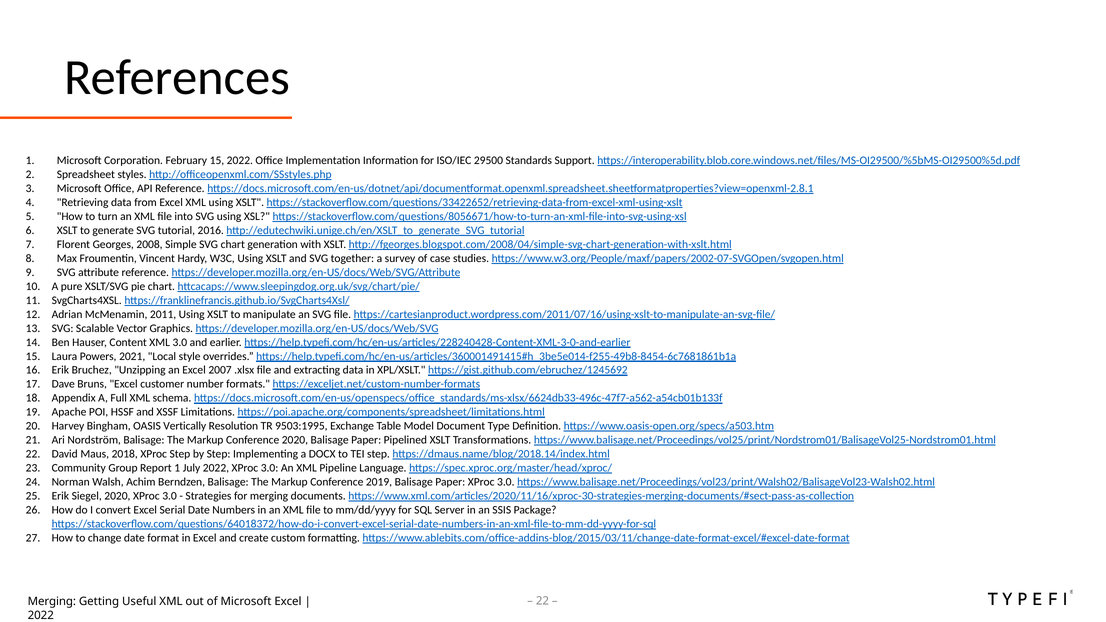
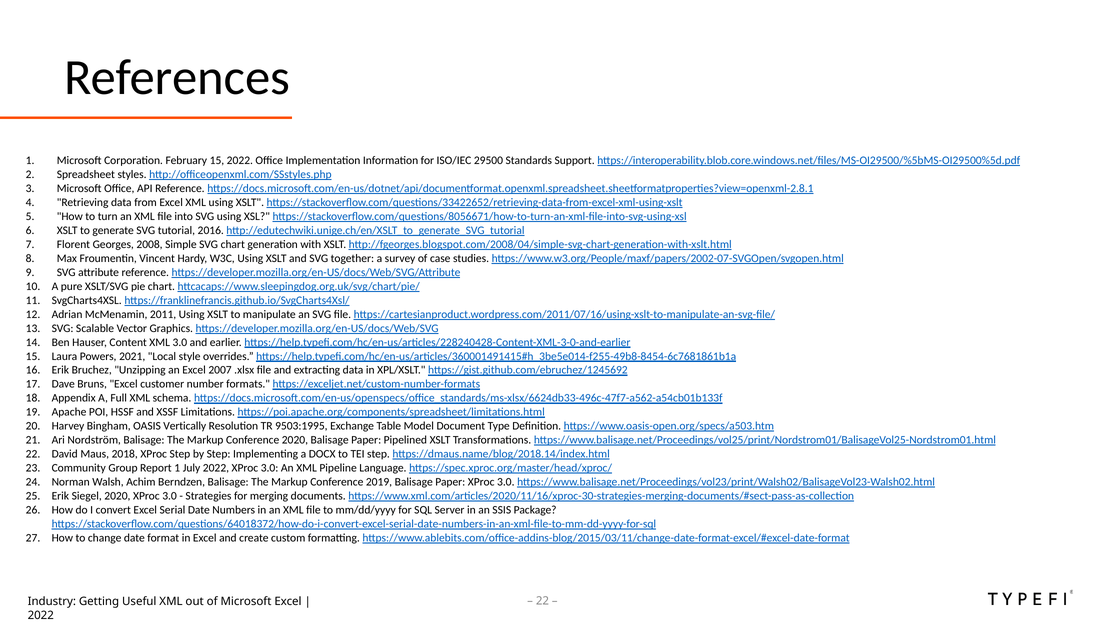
Merging at (52, 602): Merging -> Industry
